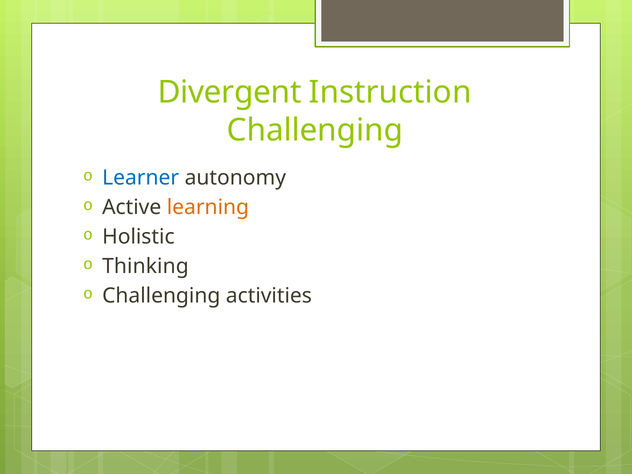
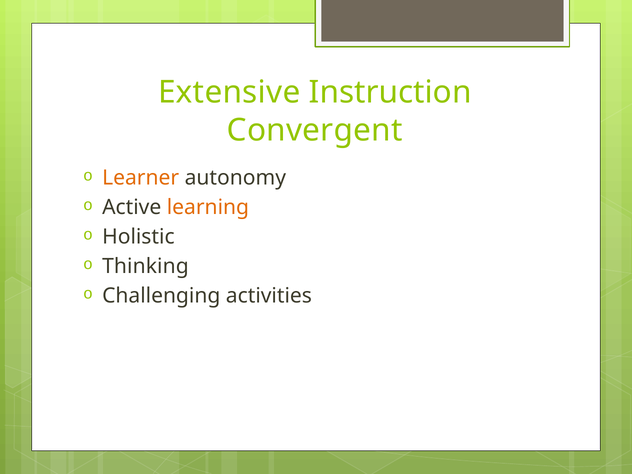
Divergent: Divergent -> Extensive
Challenging at (315, 130): Challenging -> Convergent
Learner colour: blue -> orange
